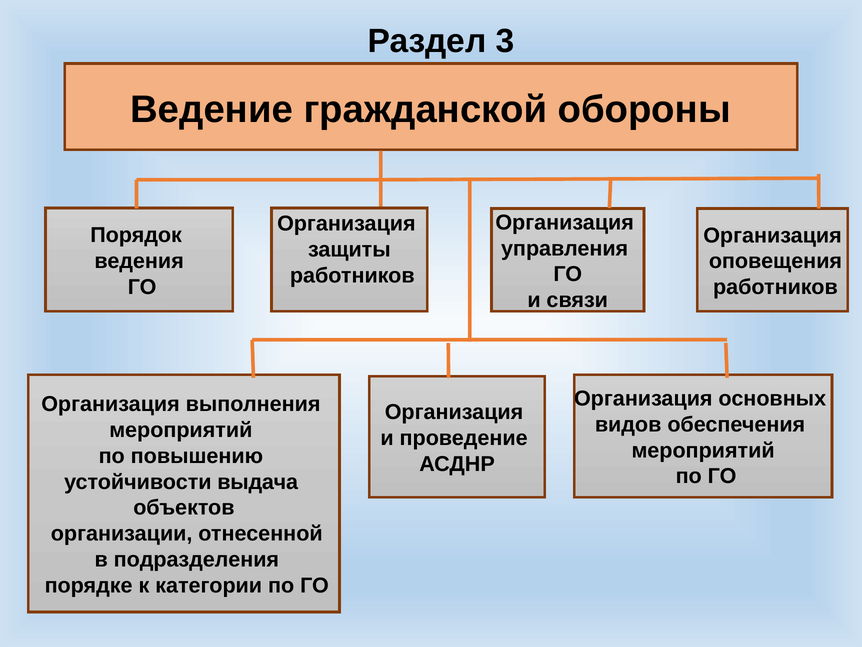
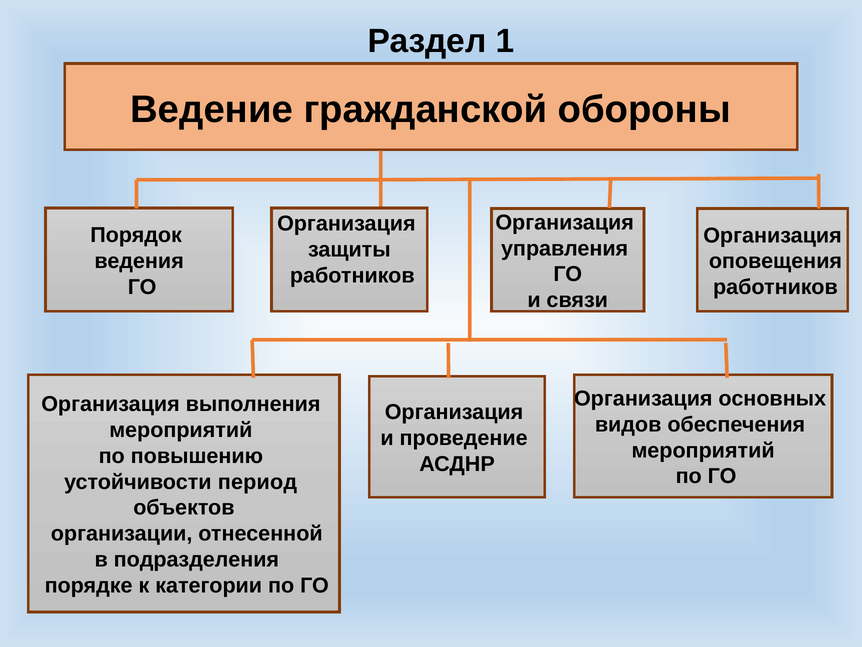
3: 3 -> 1
выдача: выдача -> период
